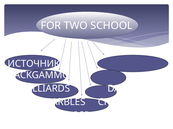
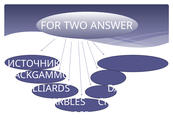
SCHOOL: SCHOOL -> ANSWER
